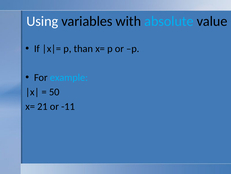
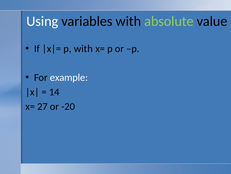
absolute colour: light blue -> light green
p than: than -> with
example colour: light blue -> white
50: 50 -> 14
21: 21 -> 27
-11: -11 -> -20
